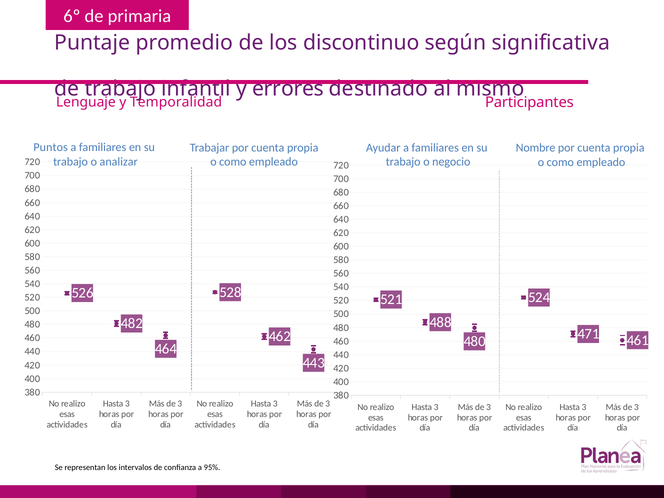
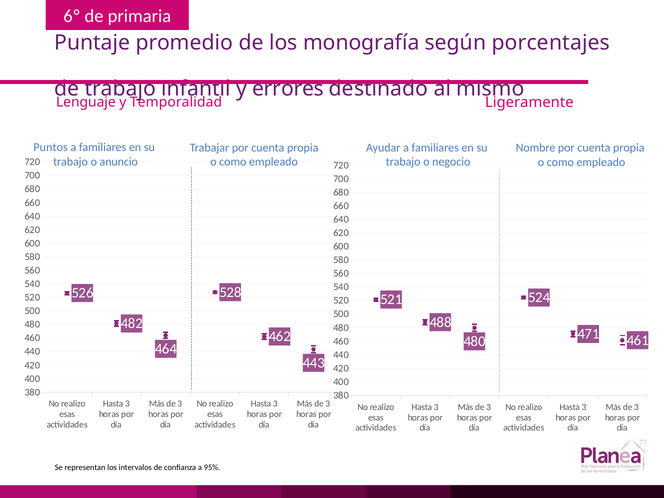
discontinuo: discontinuo -> monografía
significativa: significativa -> porcentajes
Participantes: Participantes -> Ligeramente
analizar: analizar -> anuncio
